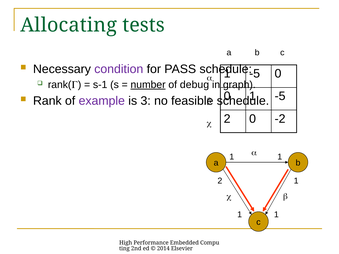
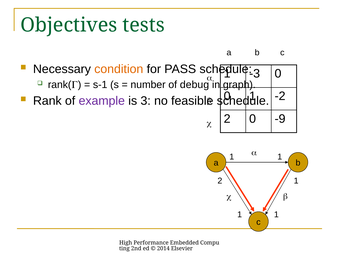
Allocating: Allocating -> Objectives
condition colour: purple -> orange
-5 at (255, 74): -5 -> -3
number underline: present -> none
-5 at (280, 96): -5 -> -2
-2: -2 -> -9
